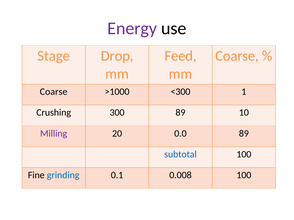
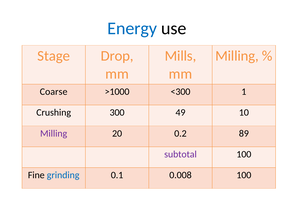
Energy colour: purple -> blue
Feed: Feed -> Mills
Coarse at (237, 56): Coarse -> Milling
300 89: 89 -> 49
0.0: 0.0 -> 0.2
subtotal colour: blue -> purple
